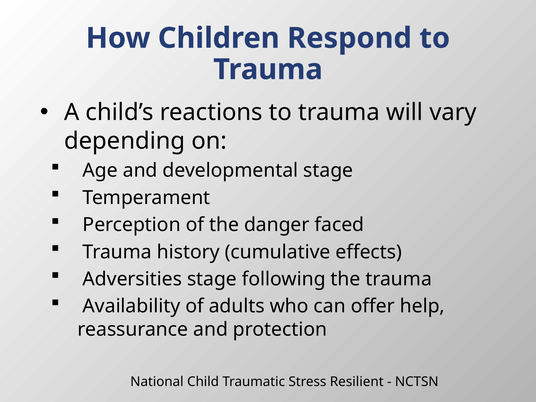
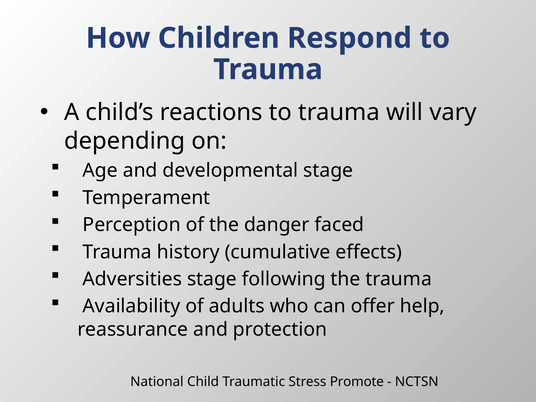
Resilient: Resilient -> Promote
